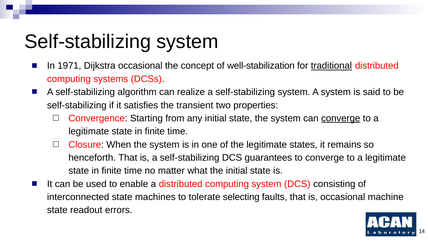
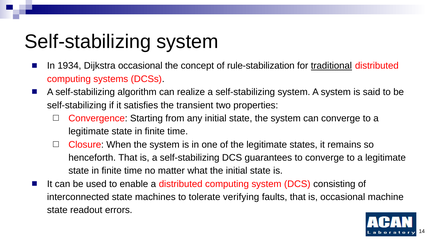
1971: 1971 -> 1934
well-stabilization: well-stabilization -> rule-stabilization
converge at (341, 118) underline: present -> none
selecting: selecting -> verifying
